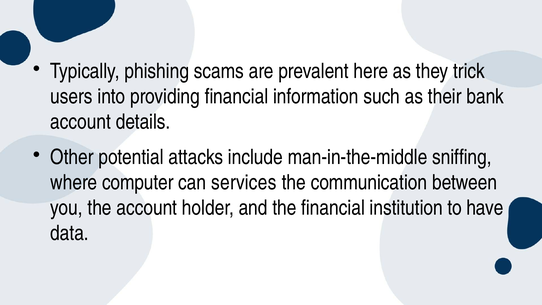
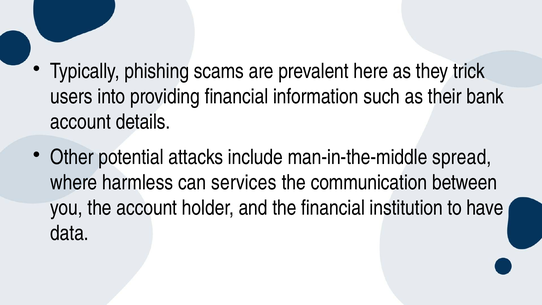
sniffing: sniffing -> spread
computer: computer -> harmless
